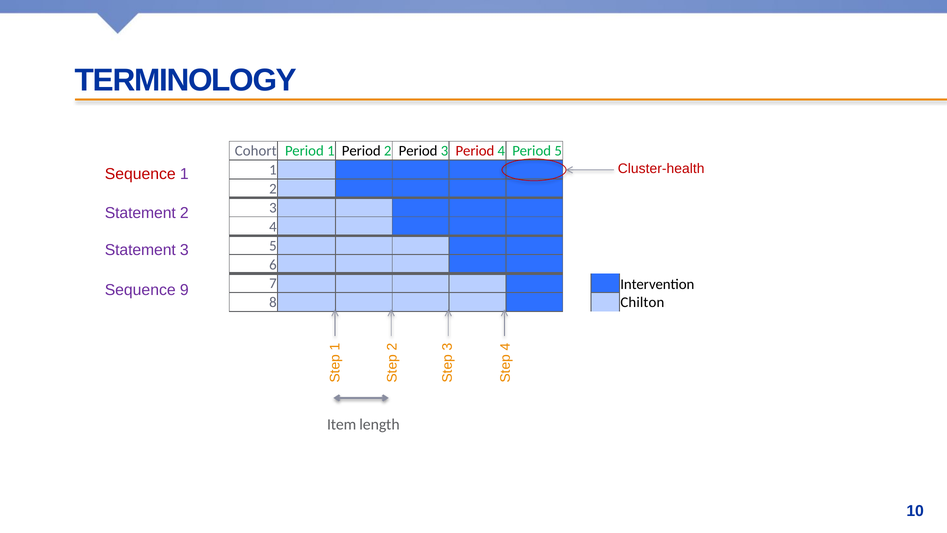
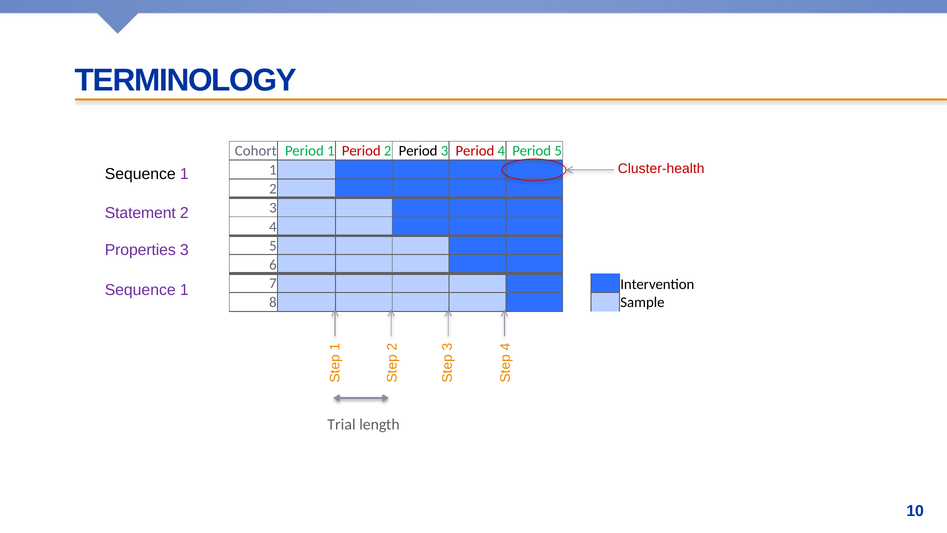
Period at (361, 151) colour: black -> red
Sequence at (140, 174) colour: red -> black
Statement at (140, 250): Statement -> Properties
9 at (184, 290): 9 -> 1
Chilton: Chilton -> Sample
Item: Item -> Trial
